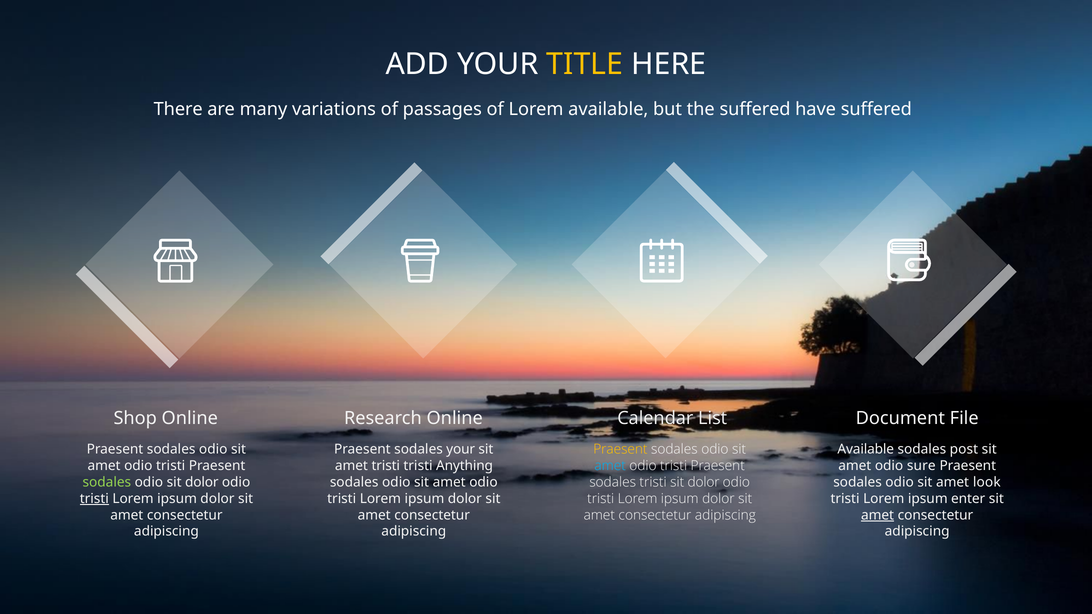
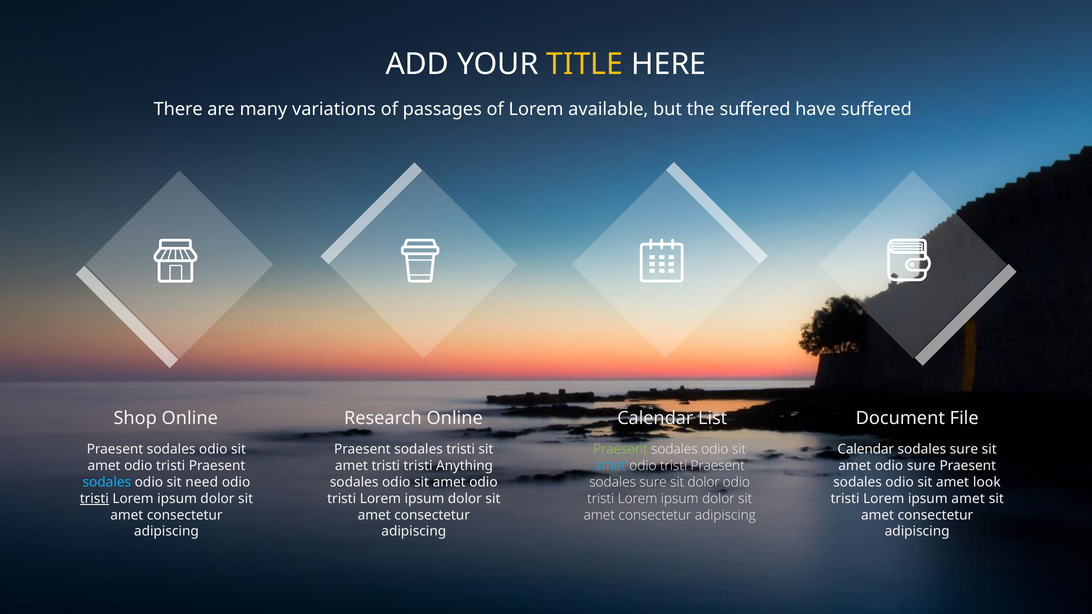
Praesent at (620, 450) colour: yellow -> light green
sodales your: your -> tristi
Available at (866, 450): Available -> Calendar
post at (964, 450): post -> sure
tristi at (653, 482): tristi -> sure
sodales at (107, 482) colour: light green -> light blue
odio sit dolor: dolor -> need
ipsum enter: enter -> amet
amet at (878, 515) underline: present -> none
